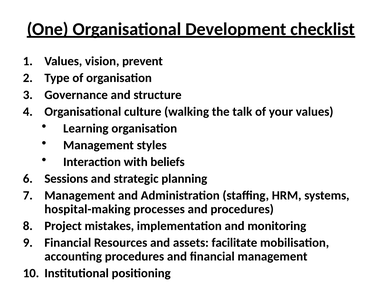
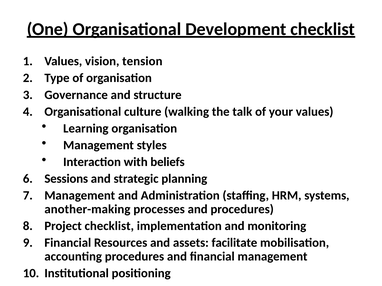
prevent: prevent -> tension
hospital-making: hospital-making -> another-making
Project mistakes: mistakes -> checklist
